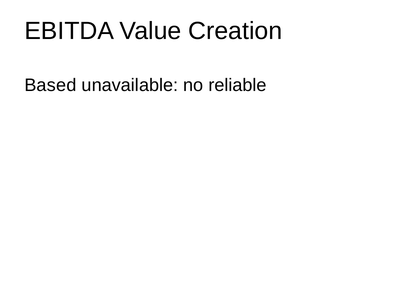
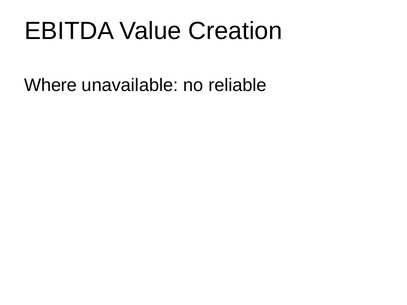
Based: Based -> Where
